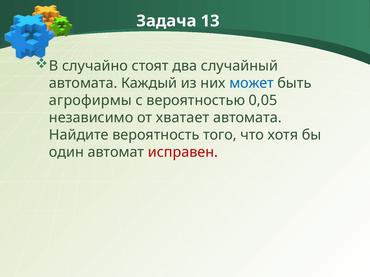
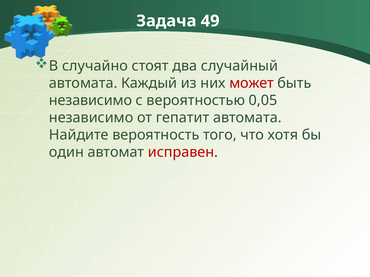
13: 13 -> 49
может colour: blue -> red
агрофирмы at (90, 101): агрофирмы -> независимо
хватает: хватает -> гепатит
